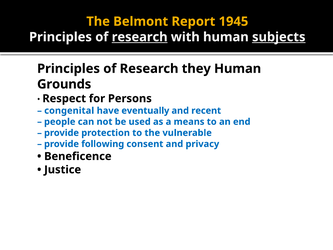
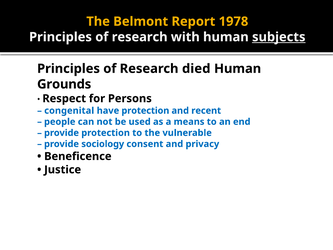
1945: 1945 -> 1978
research at (140, 37) underline: present -> none
they: they -> died
have eventually: eventually -> protection
following: following -> sociology
